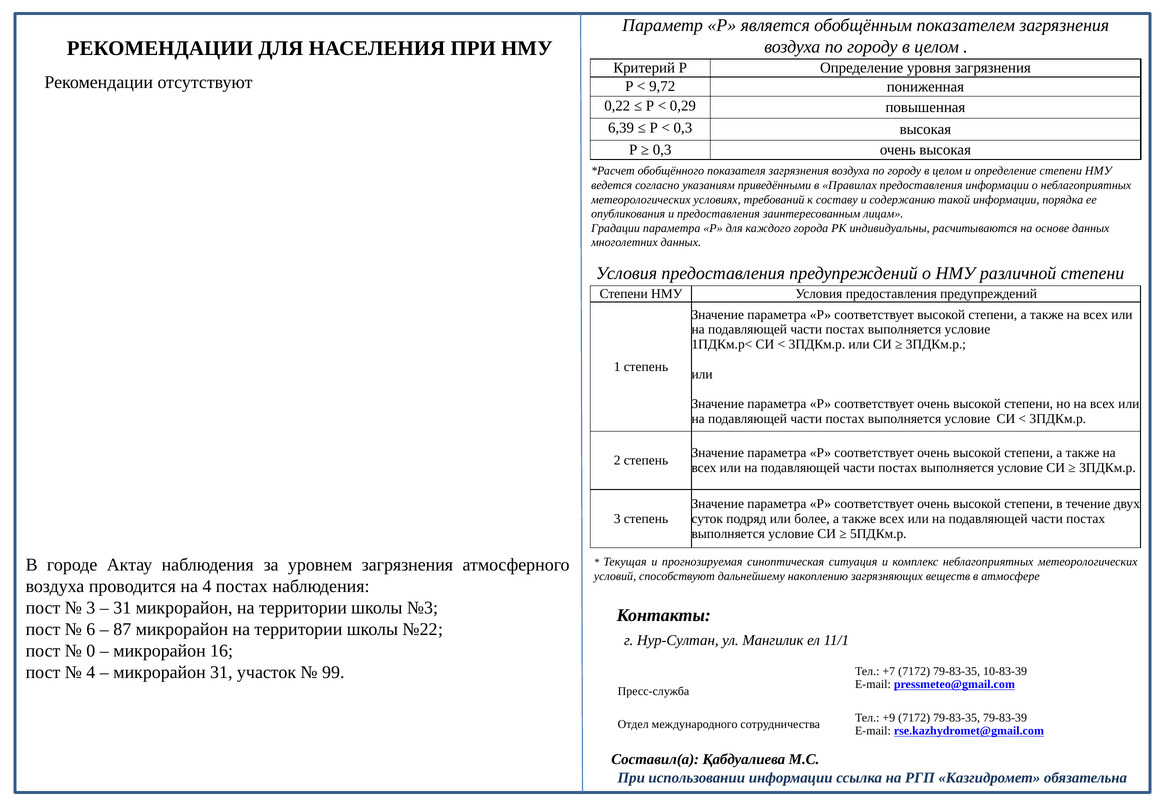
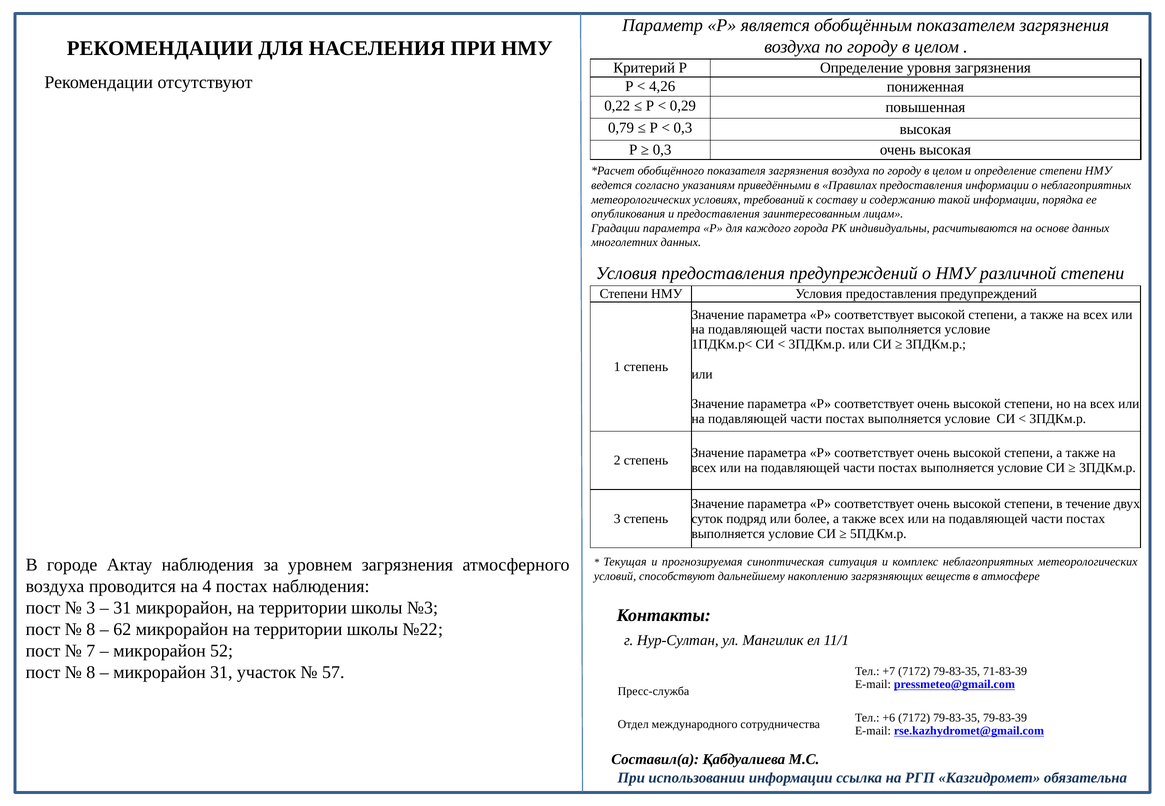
9,72: 9,72 -> 4,26
6,39: 6,39 -> 0,79
6 at (91, 630): 6 -> 8
87: 87 -> 62
0: 0 -> 7
16: 16 -> 52
4 at (91, 673): 4 -> 8
99: 99 -> 57
10-83-39: 10-83-39 -> 71-83-39
+9: +9 -> +6
